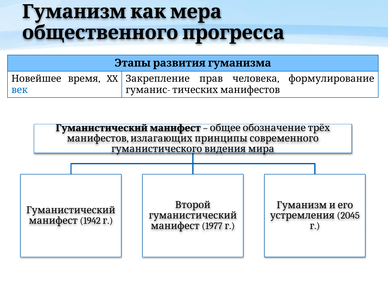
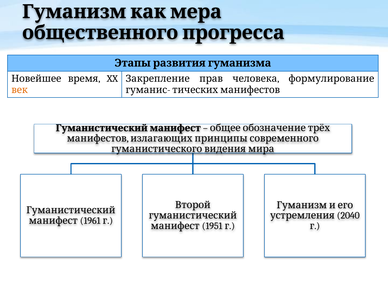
век colour: blue -> orange
2045: 2045 -> 2040
1942: 1942 -> 1961
1977: 1977 -> 1951
